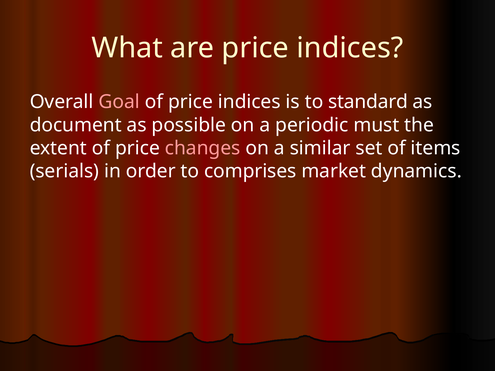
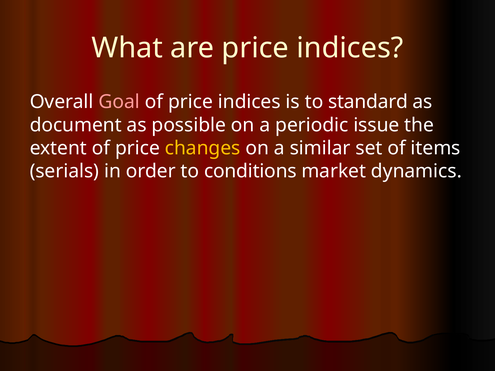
must: must -> issue
changes colour: pink -> yellow
comprises: comprises -> conditions
